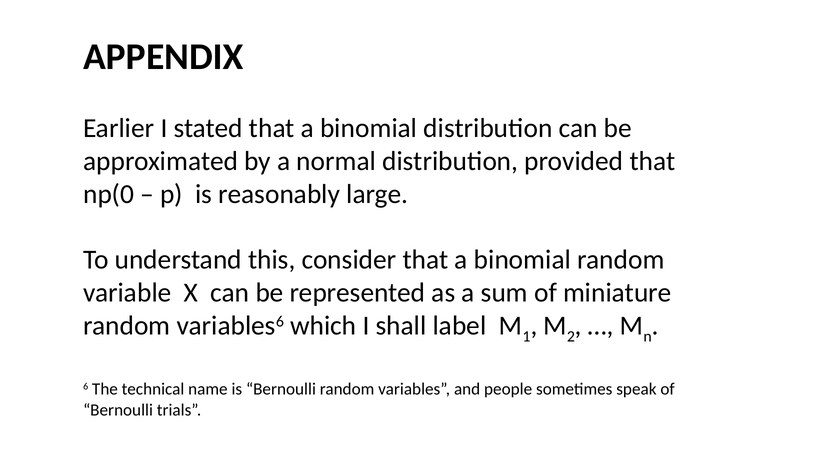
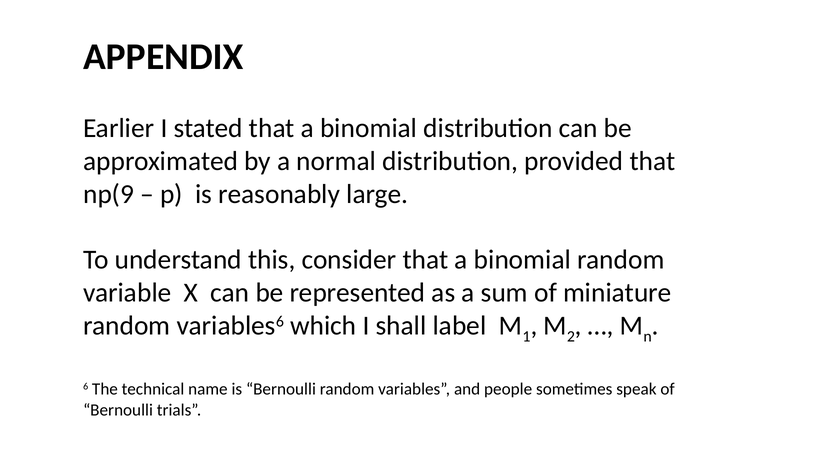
np(0: np(0 -> np(9
